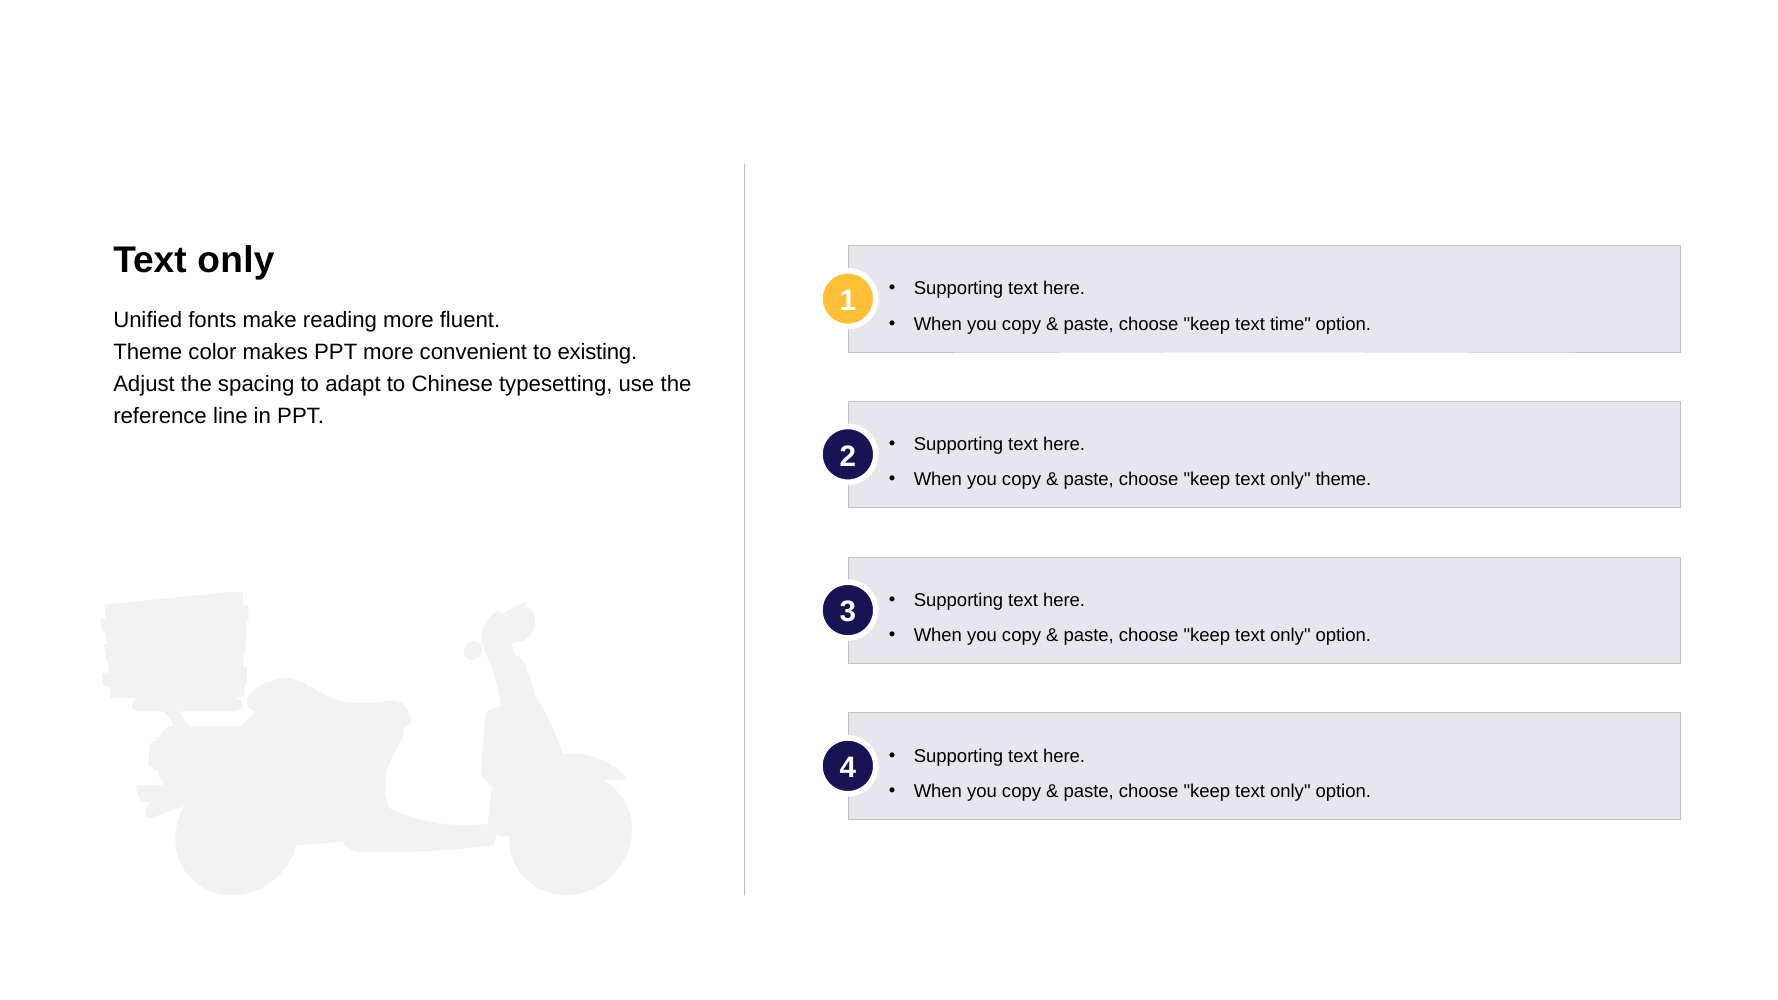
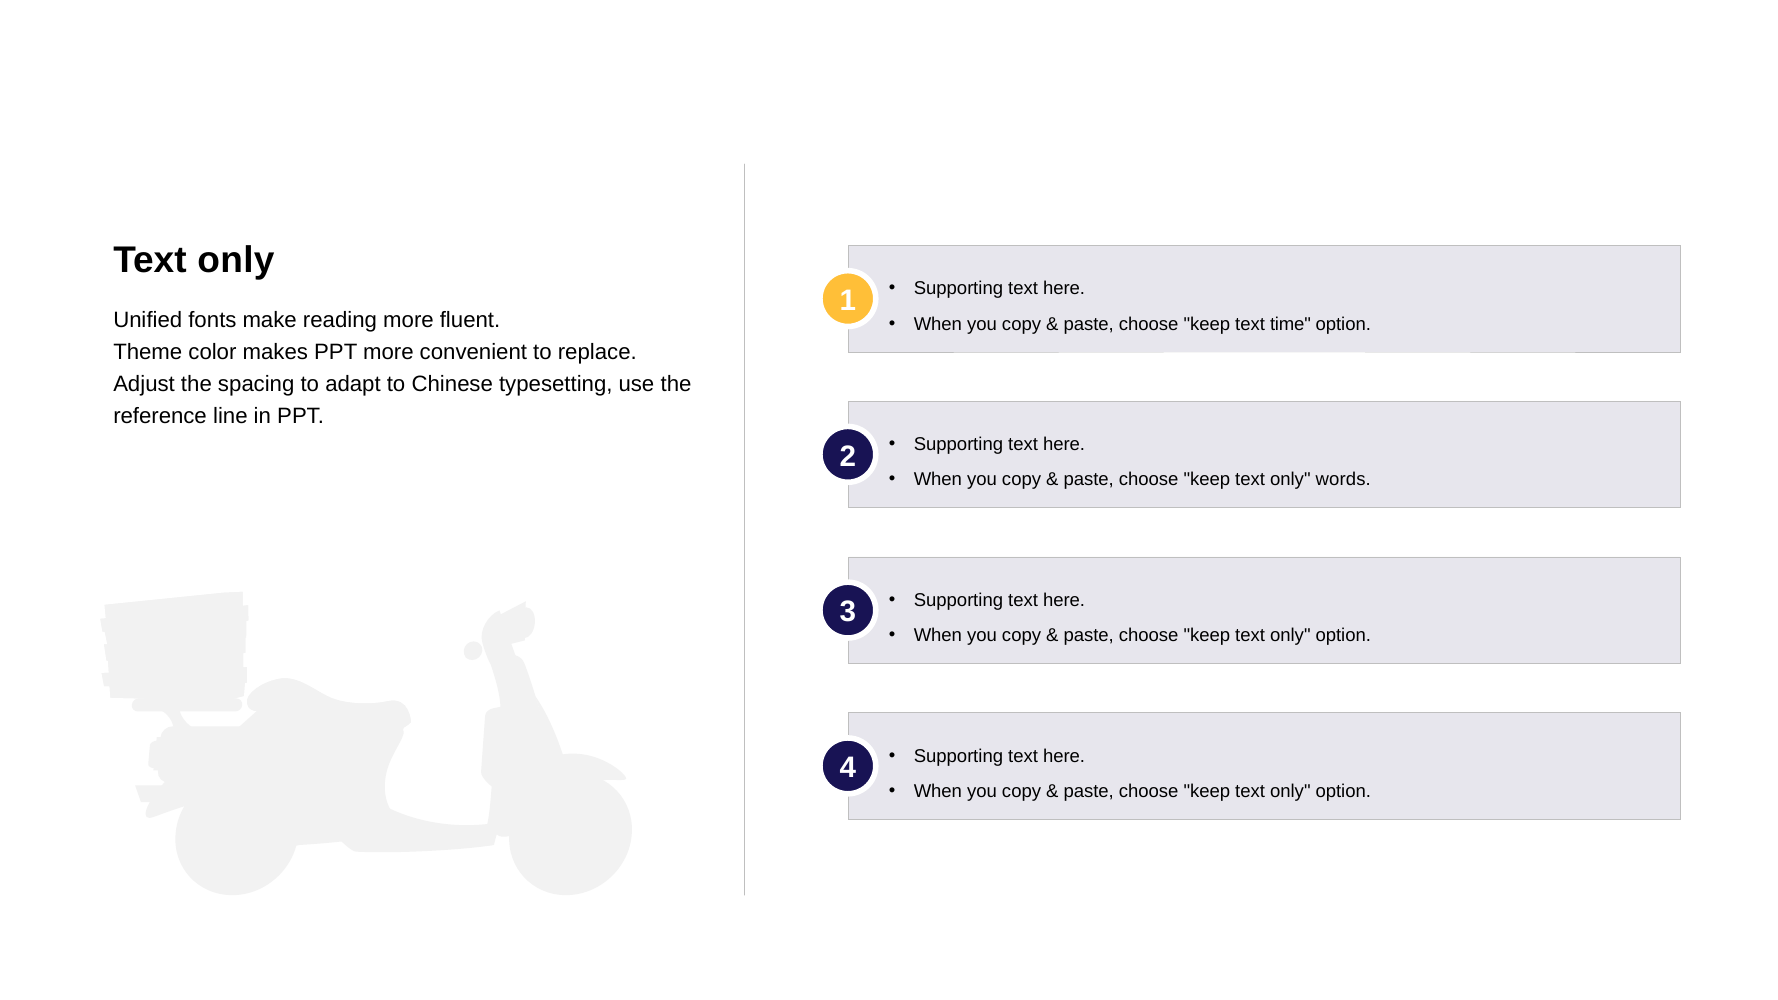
existing: existing -> replace
only theme: theme -> words
